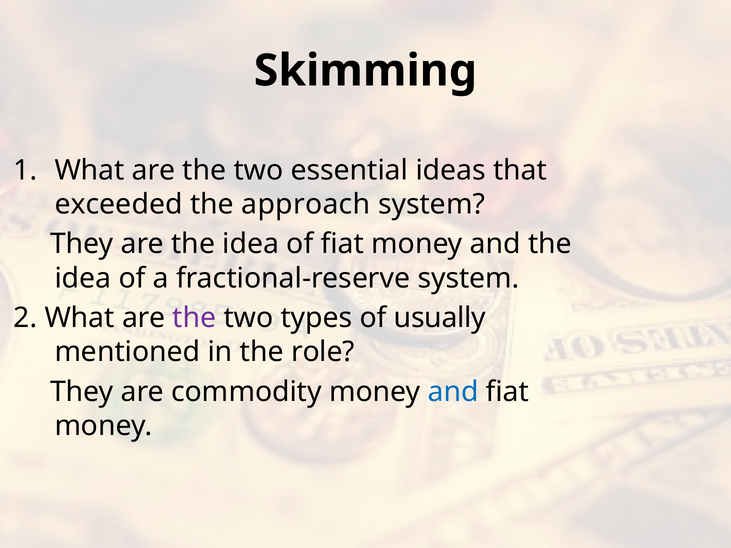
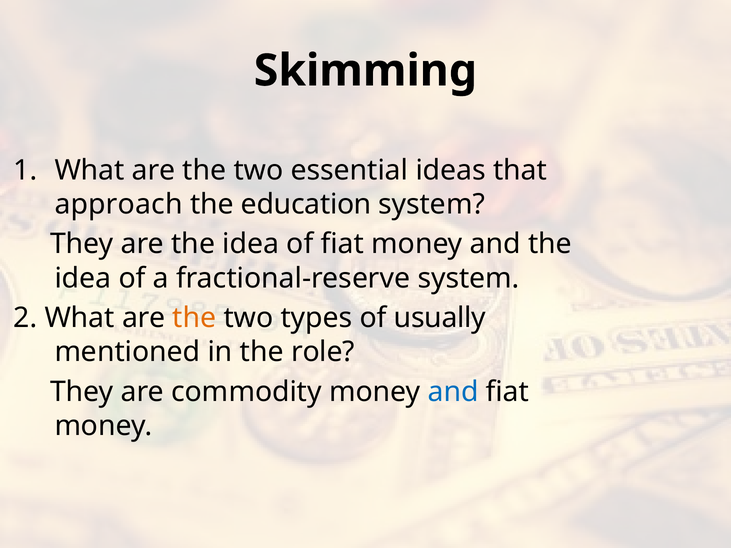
exceeded: exceeded -> approach
approach: approach -> education
the at (194, 318) colour: purple -> orange
